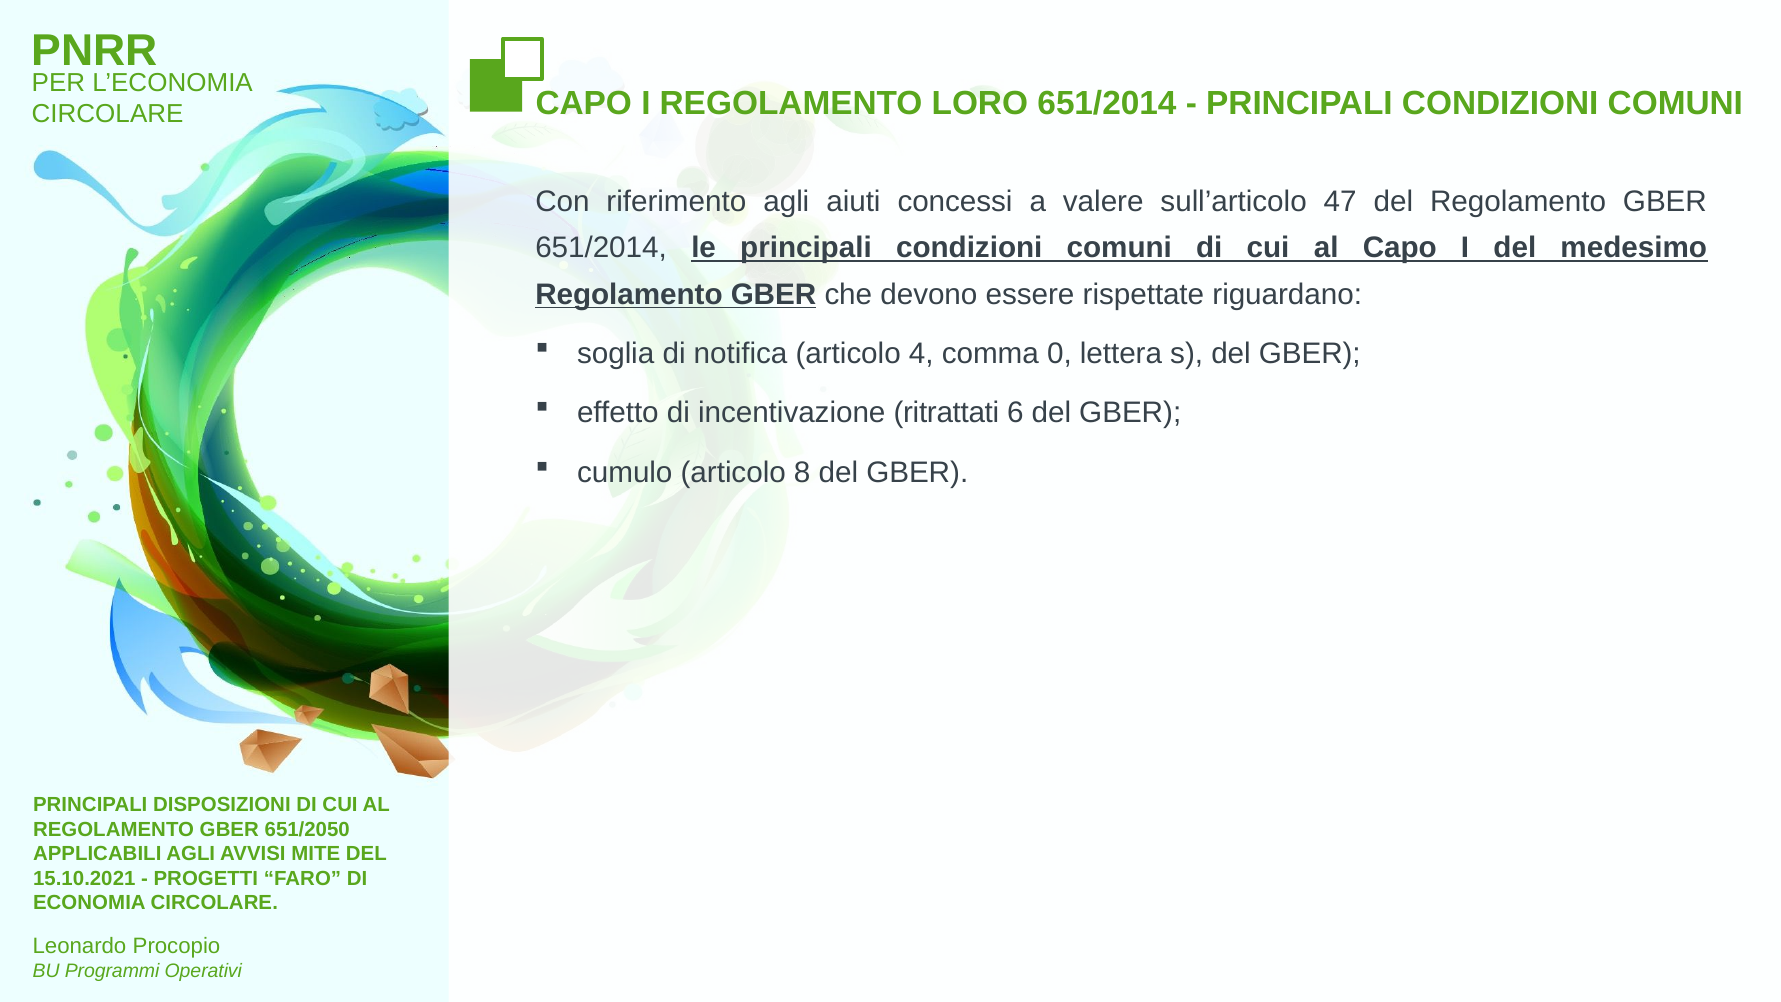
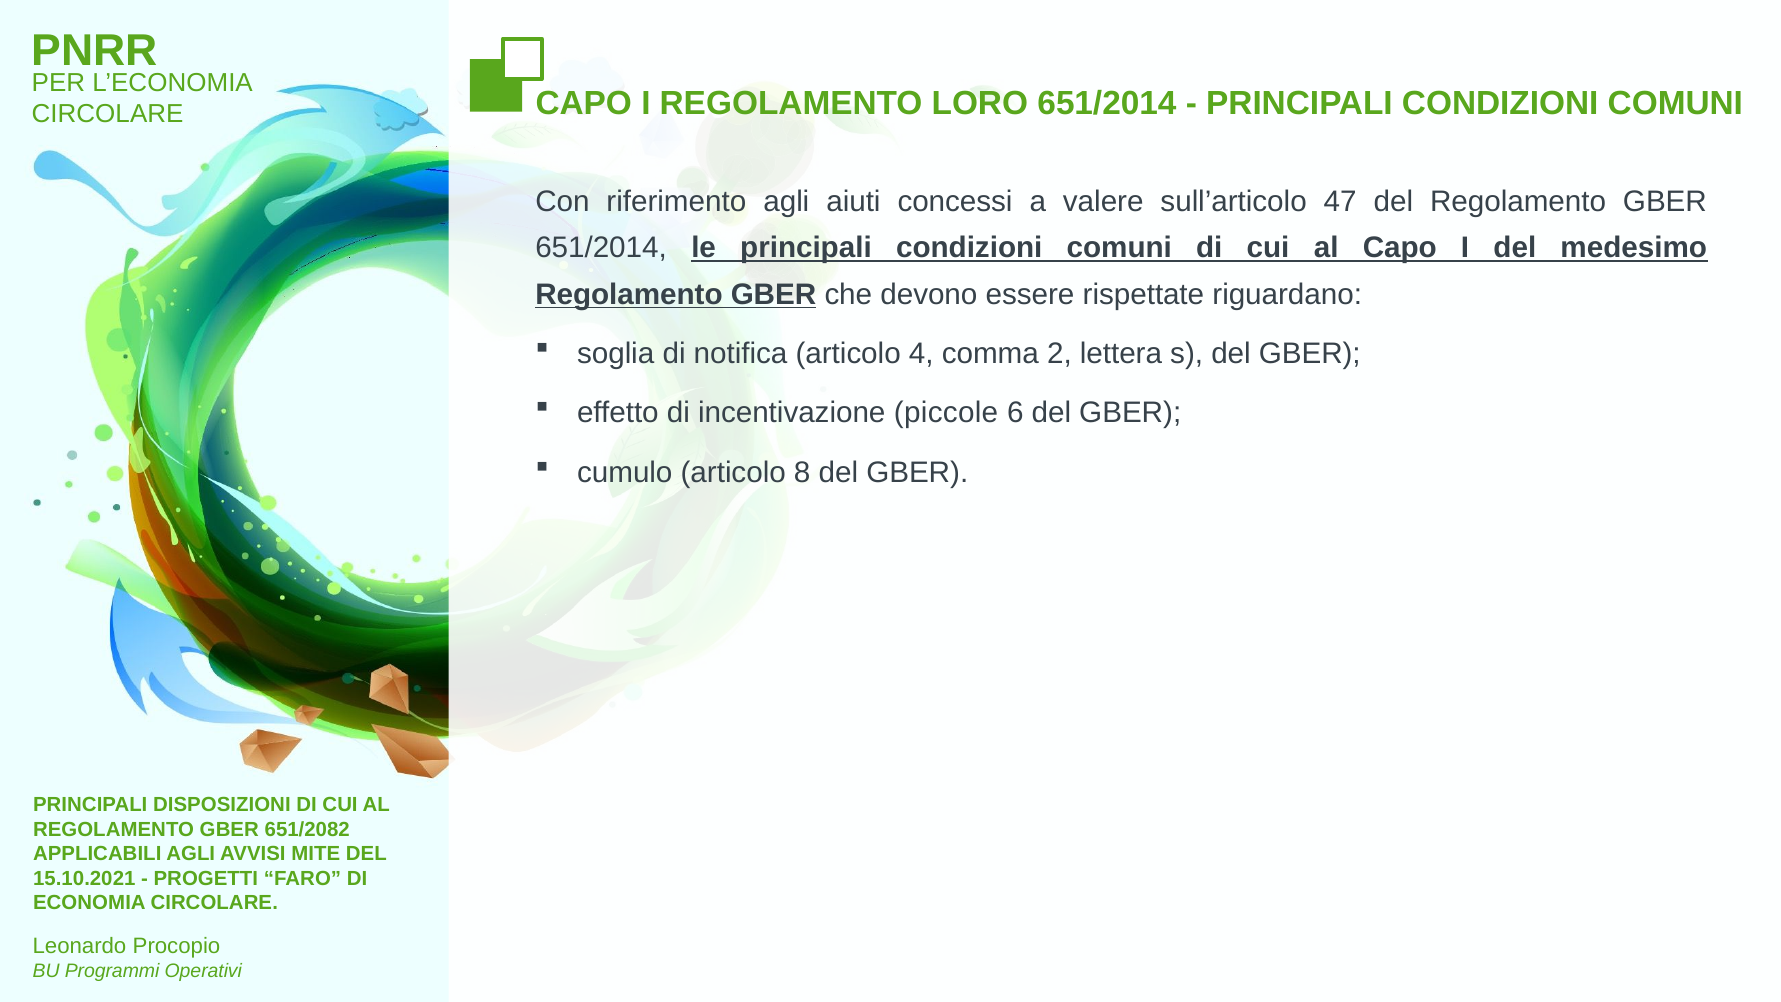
0: 0 -> 2
ritrattati: ritrattati -> piccole
651/2050: 651/2050 -> 651/2082
